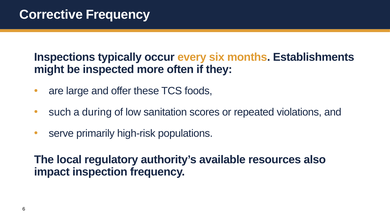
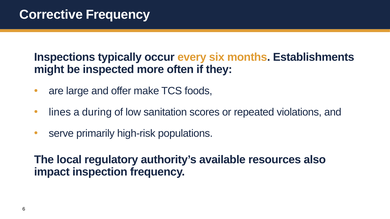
these: these -> make
such: such -> lines
